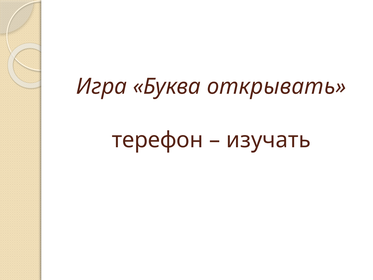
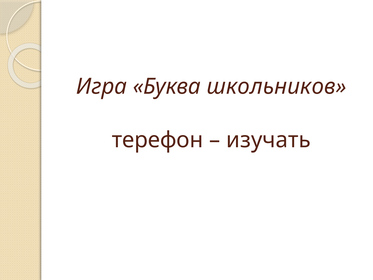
открывать: открывать -> школьников
